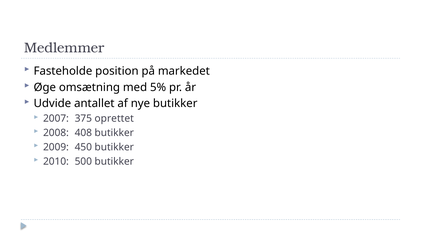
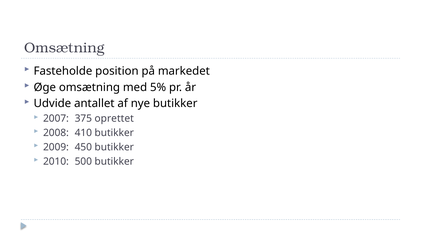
Medlemmer at (64, 48): Medlemmer -> Omsætning
408: 408 -> 410
